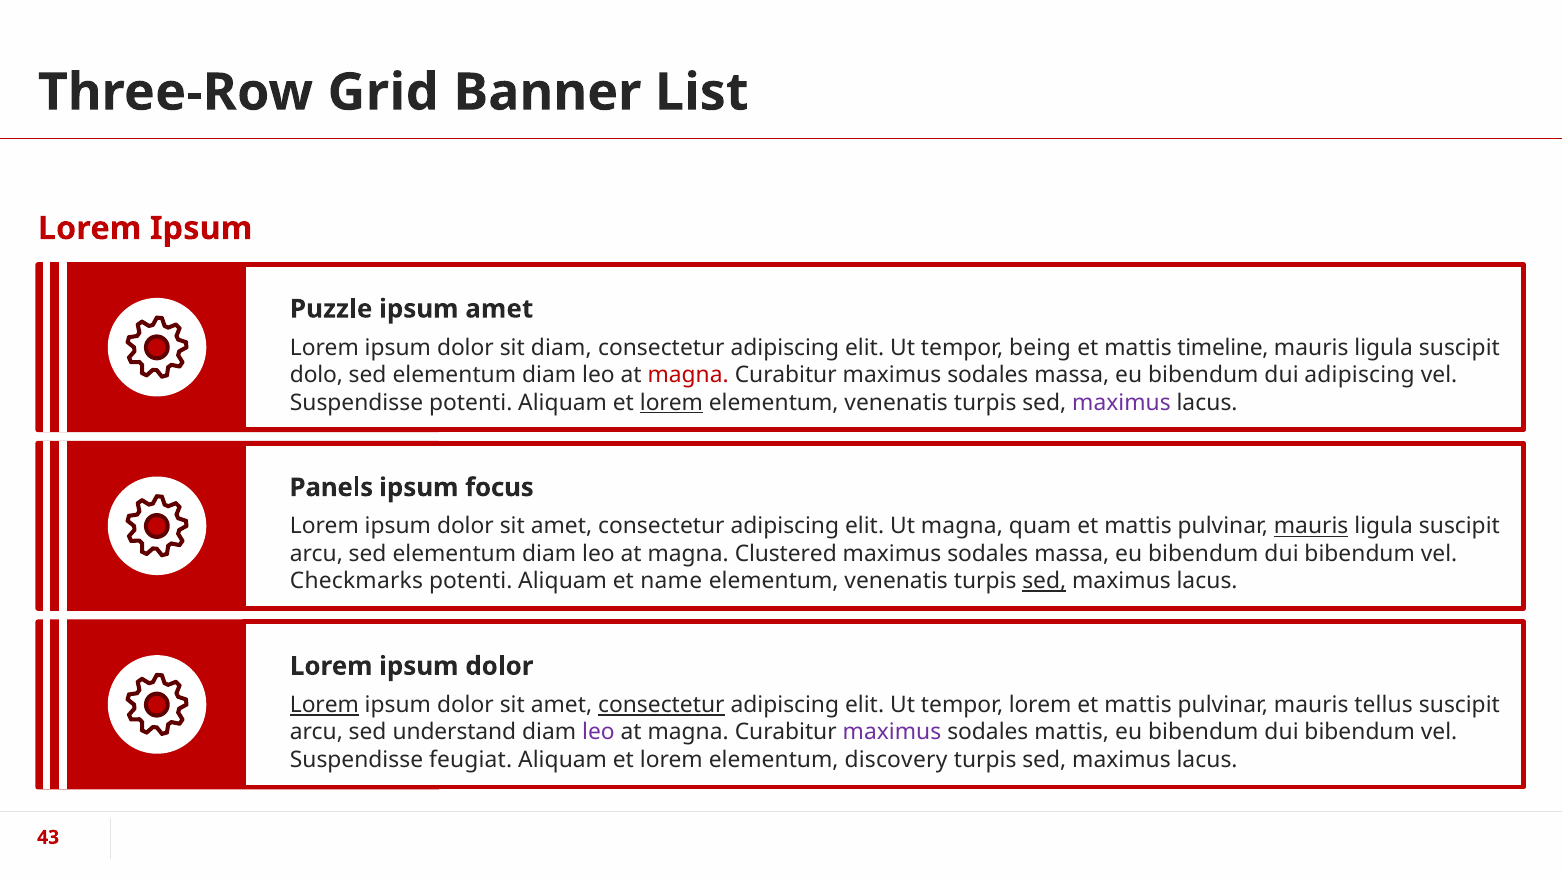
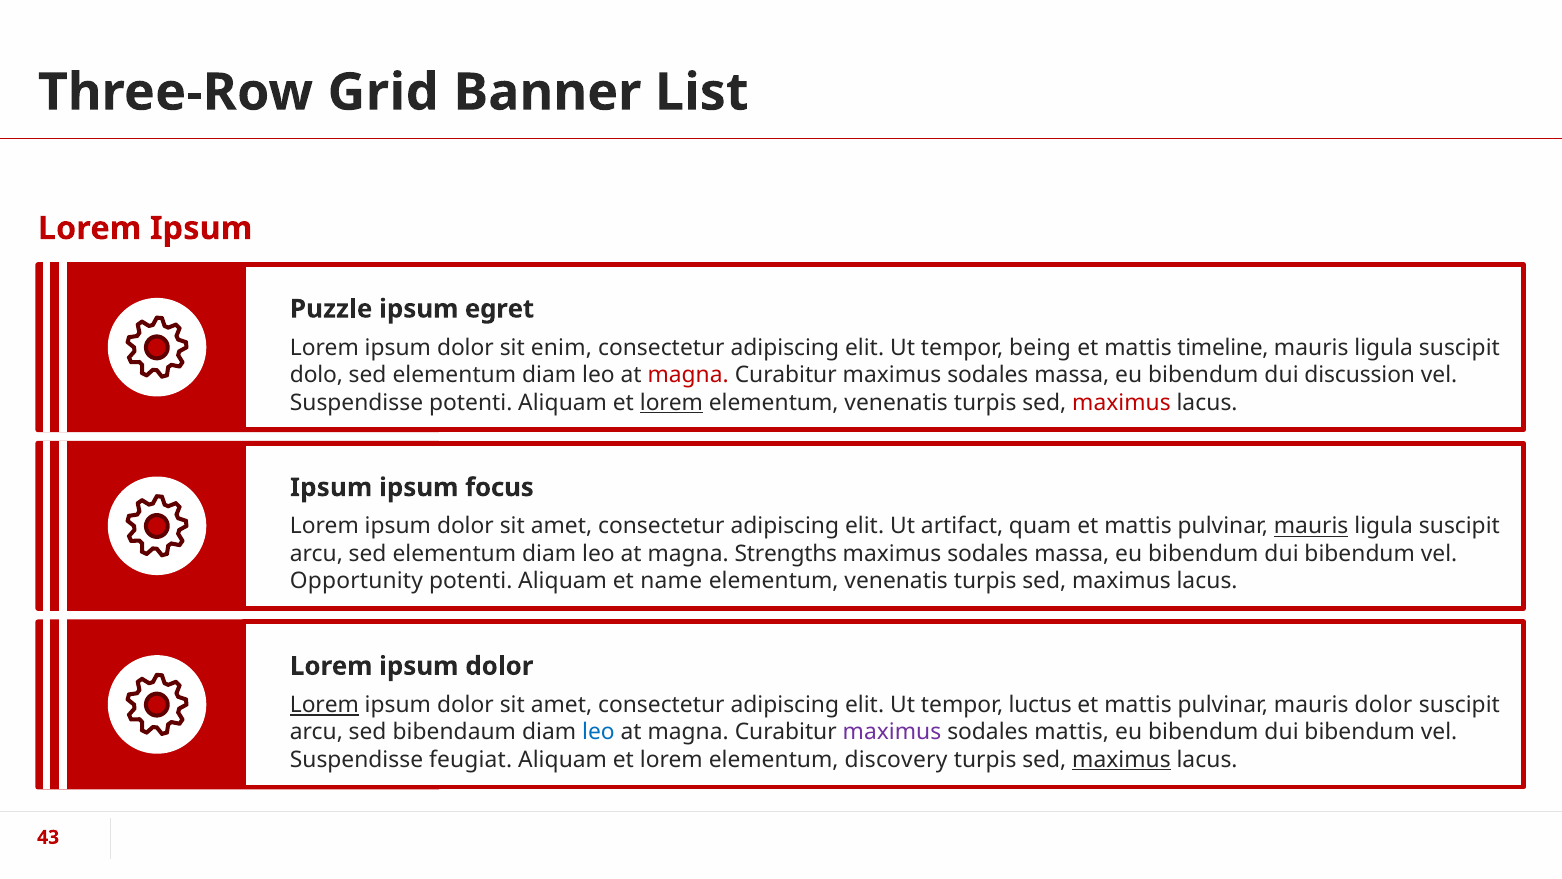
ipsum amet: amet -> egret
sit diam: diam -> enim
dui adipiscing: adipiscing -> discussion
maximus at (1121, 402) colour: purple -> red
Panels at (331, 487): Panels -> Ipsum
Ut magna: magna -> artifact
Clustered: Clustered -> Strengths
Checkmarks: Checkmarks -> Opportunity
sed at (1044, 581) underline: present -> none
consectetur at (661, 705) underline: present -> none
tempor lorem: lorem -> luctus
mauris tellus: tellus -> dolor
understand: understand -> bibendaum
leo at (598, 732) colour: purple -> blue
maximus at (1121, 759) underline: none -> present
